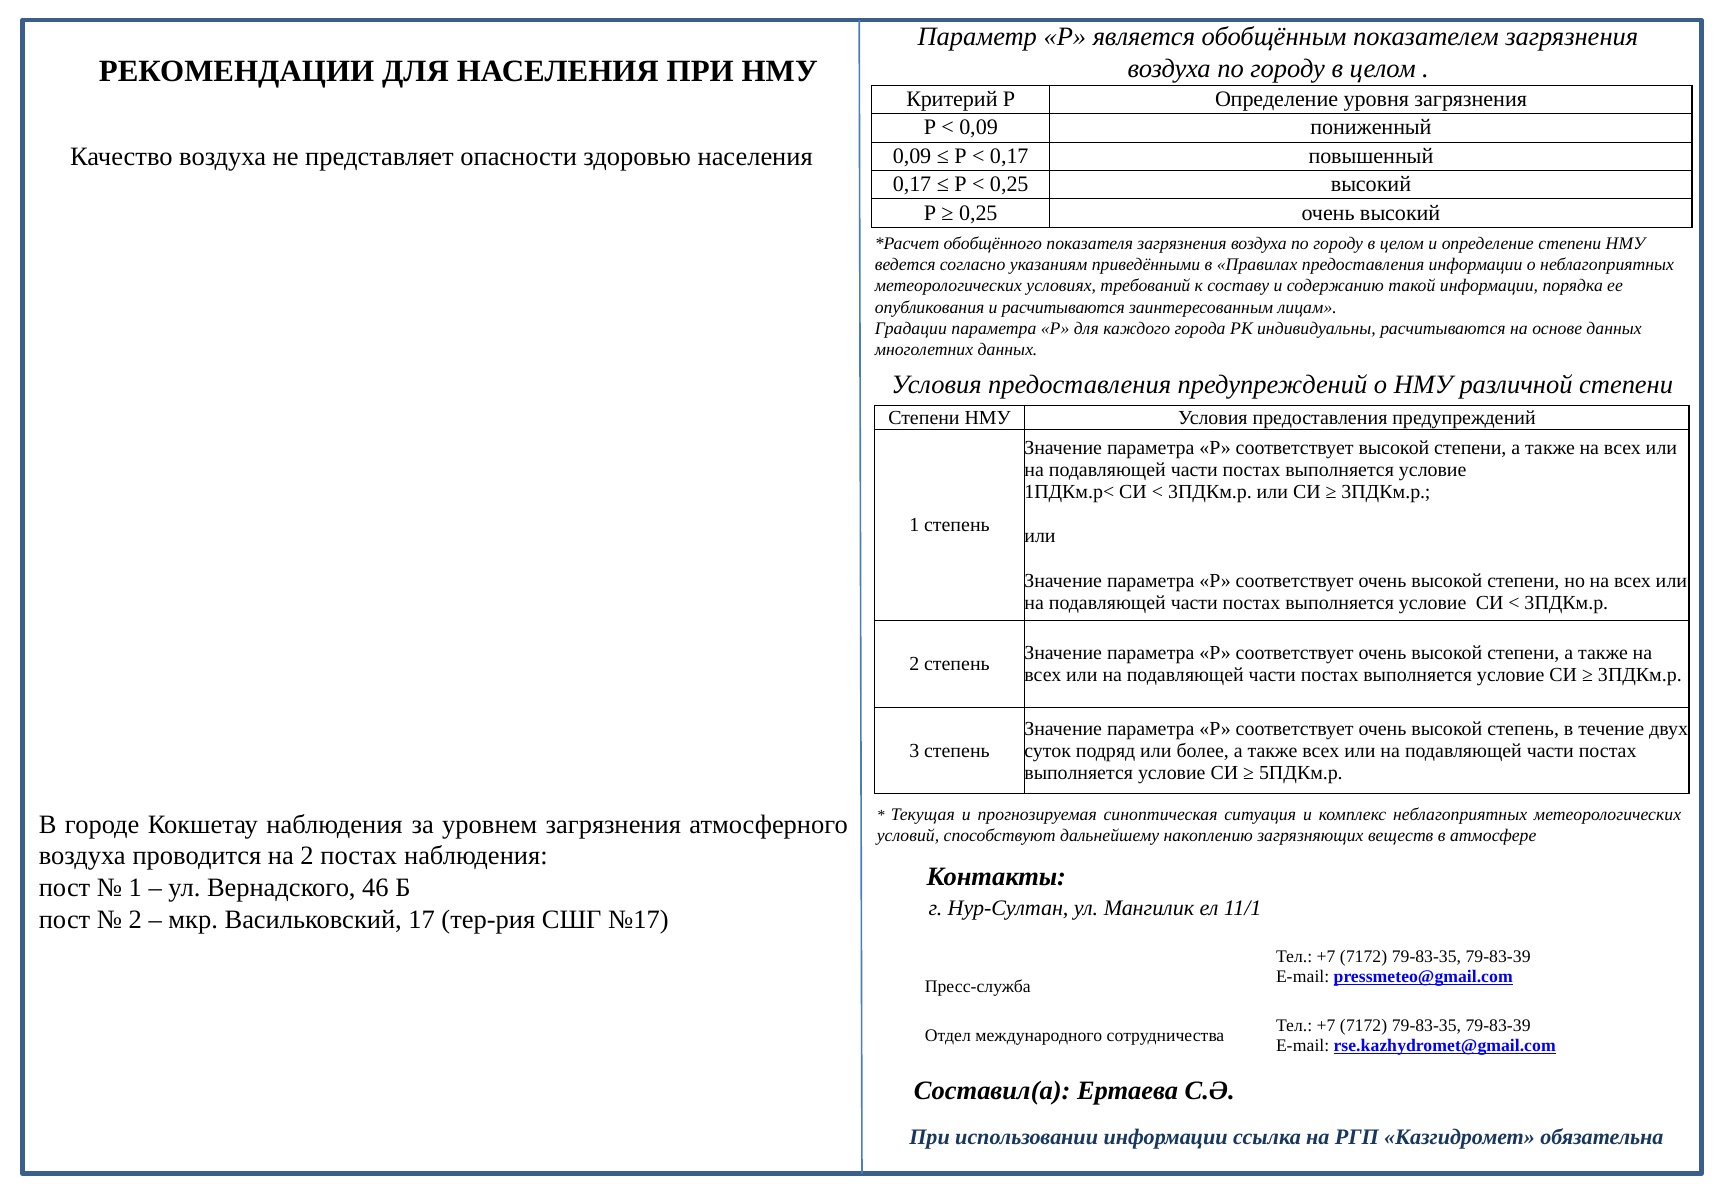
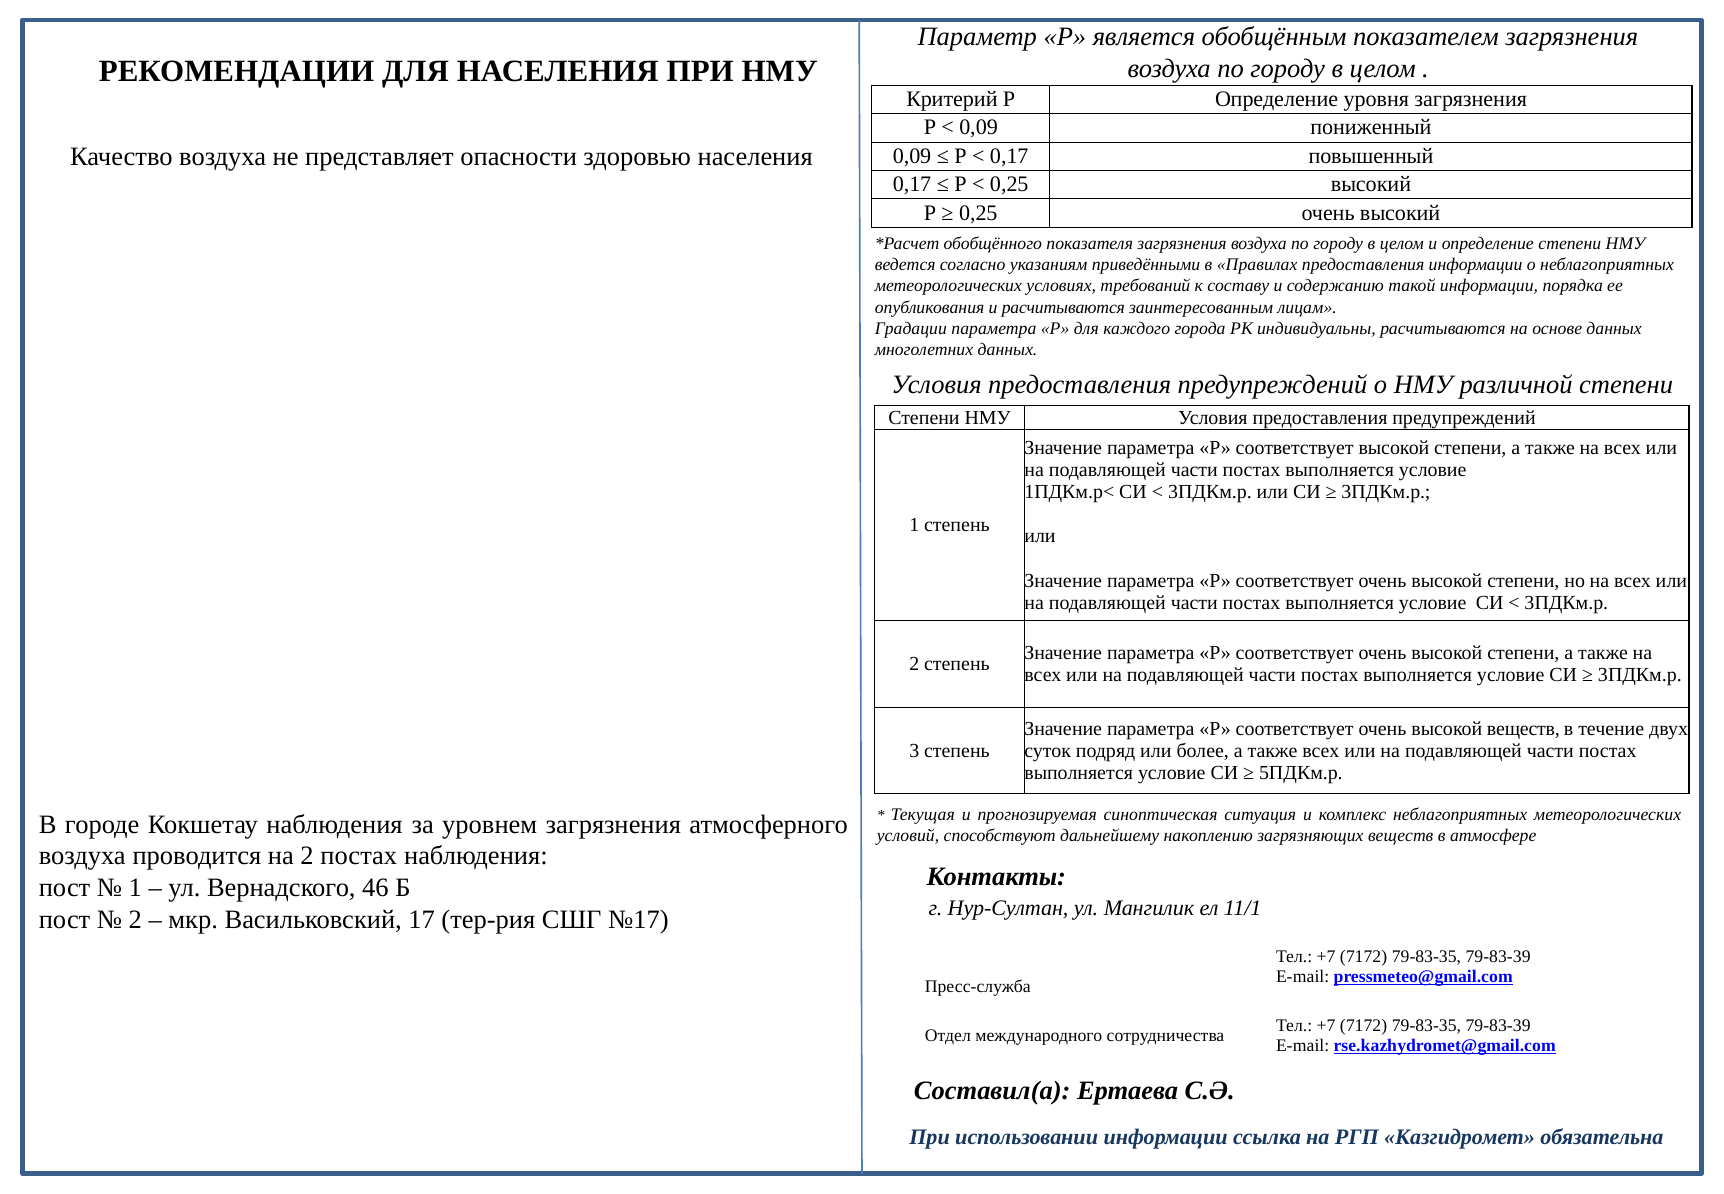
высокой степень: степень -> веществ
